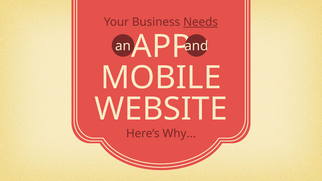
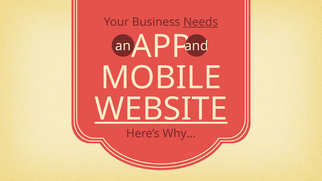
WEBSITE underline: none -> present
